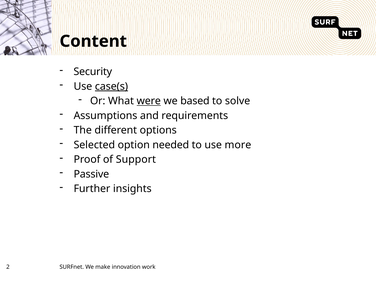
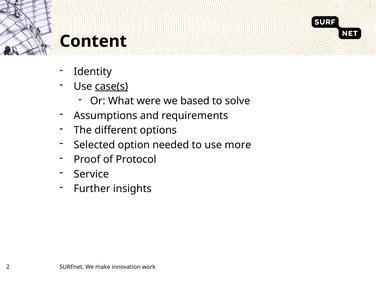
Security: Security -> Identity
were underline: present -> none
Support: Support -> Protocol
Passive: Passive -> Service
